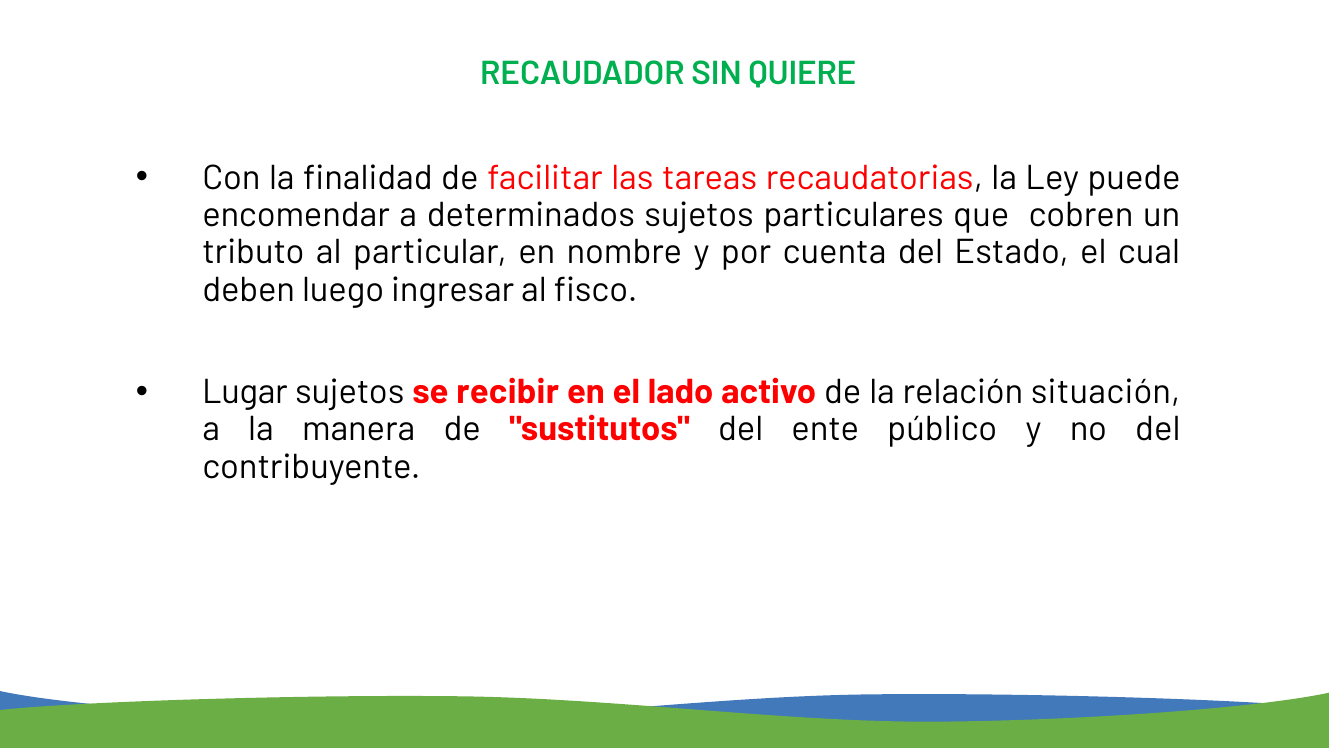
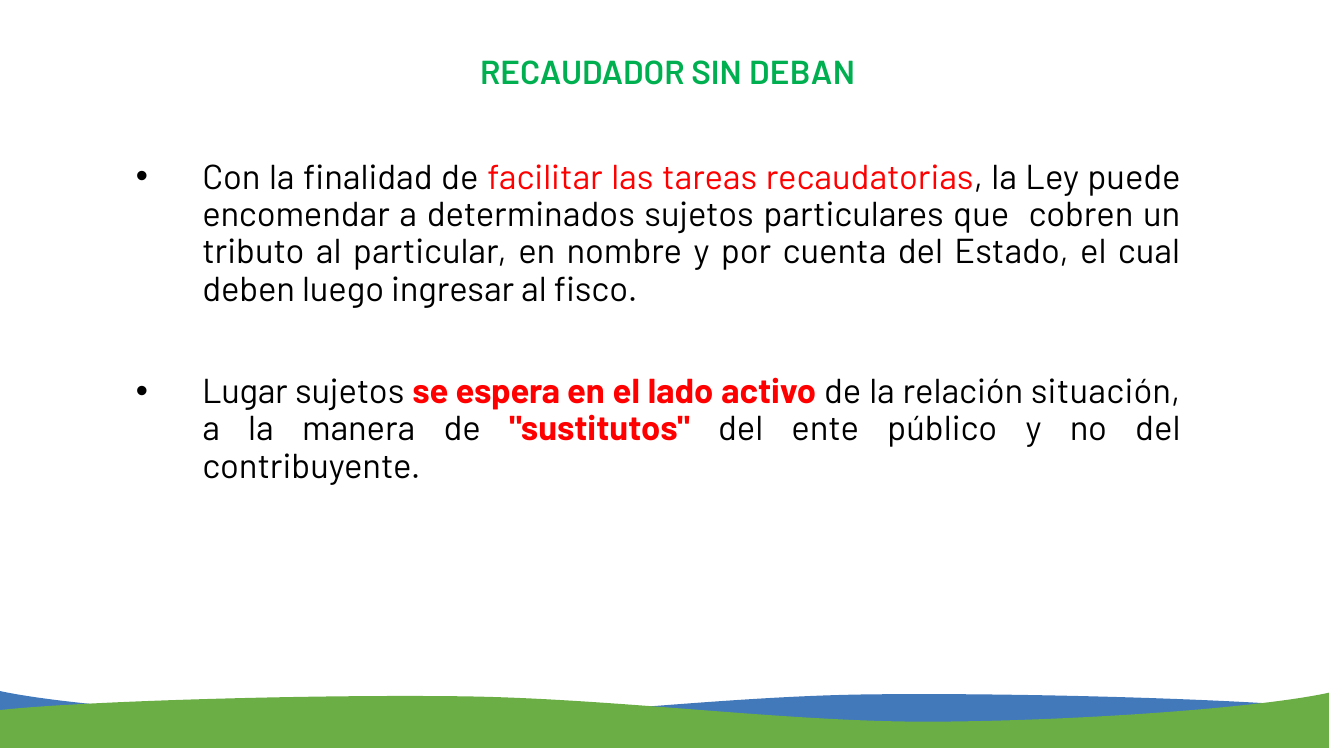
QUIERE: QUIERE -> DEBAN
recibir: recibir -> espera
